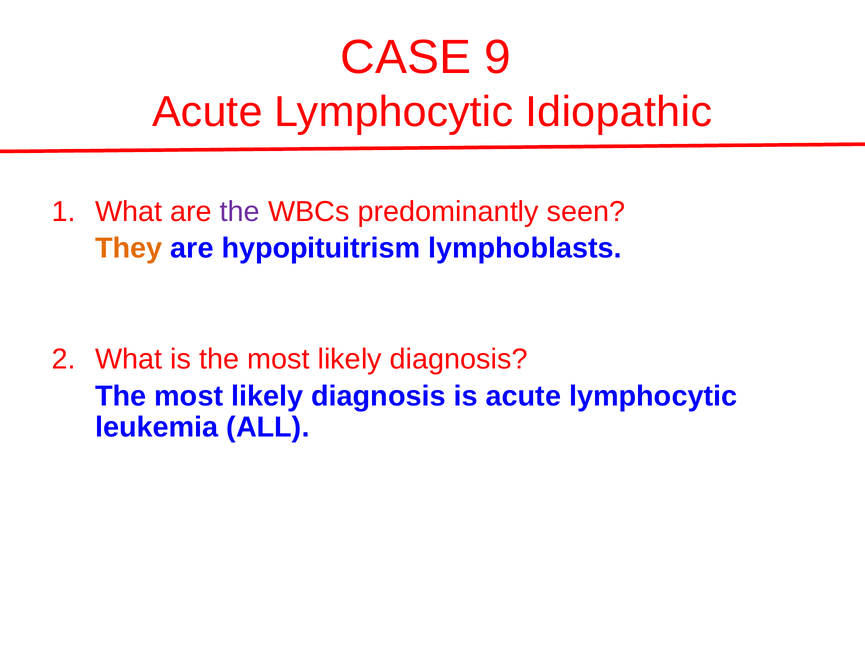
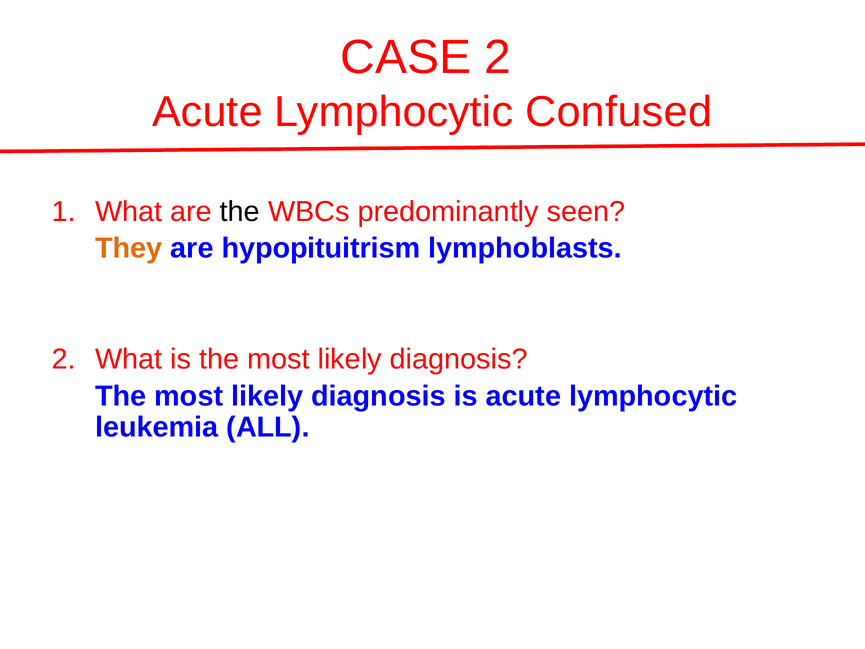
CASE 9: 9 -> 2
Idiopathic: Idiopathic -> Confused
the at (240, 211) colour: purple -> black
